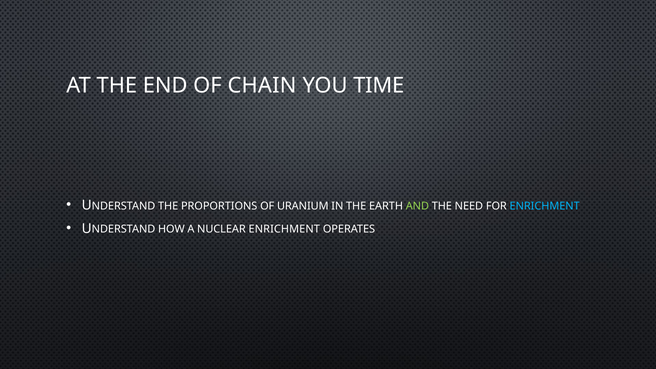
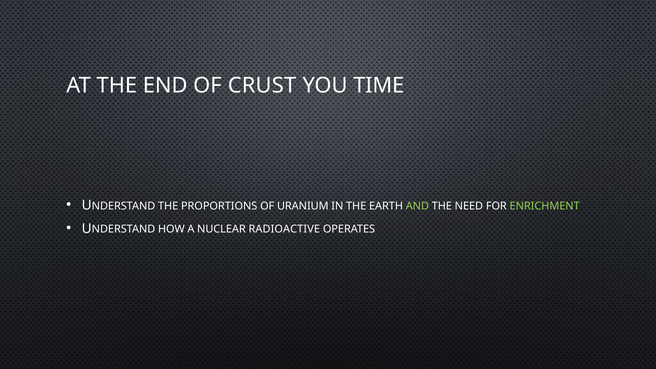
CHAIN: CHAIN -> CRUST
ENRICHMENT at (545, 206) colour: light blue -> light green
NUCLEAR ENRICHMENT: ENRICHMENT -> RADIOACTIVE
